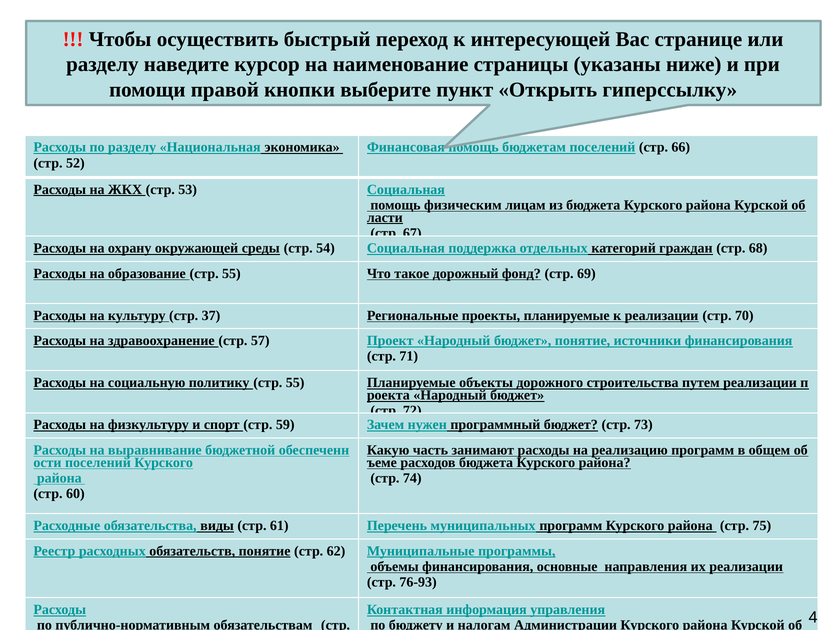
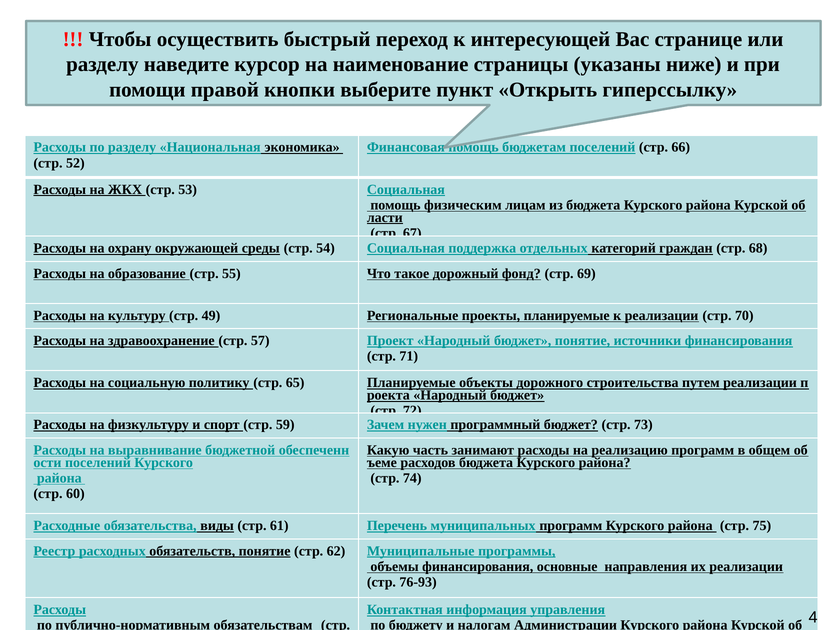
37: 37 -> 49
политику стр 55: 55 -> 65
